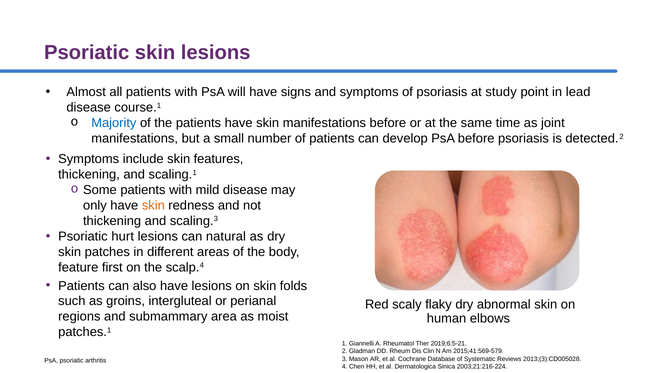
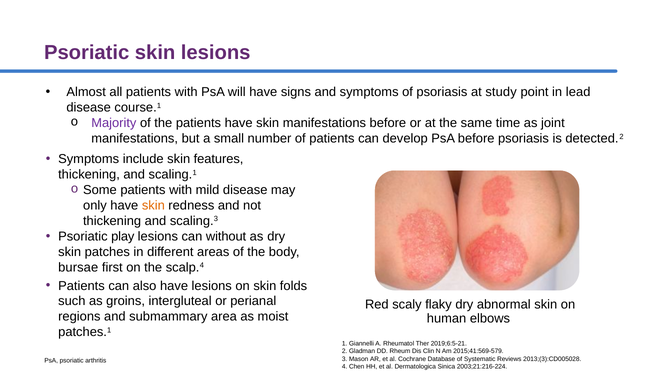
Majority colour: blue -> purple
hurt: hurt -> play
natural: natural -> without
feature: feature -> bursae
